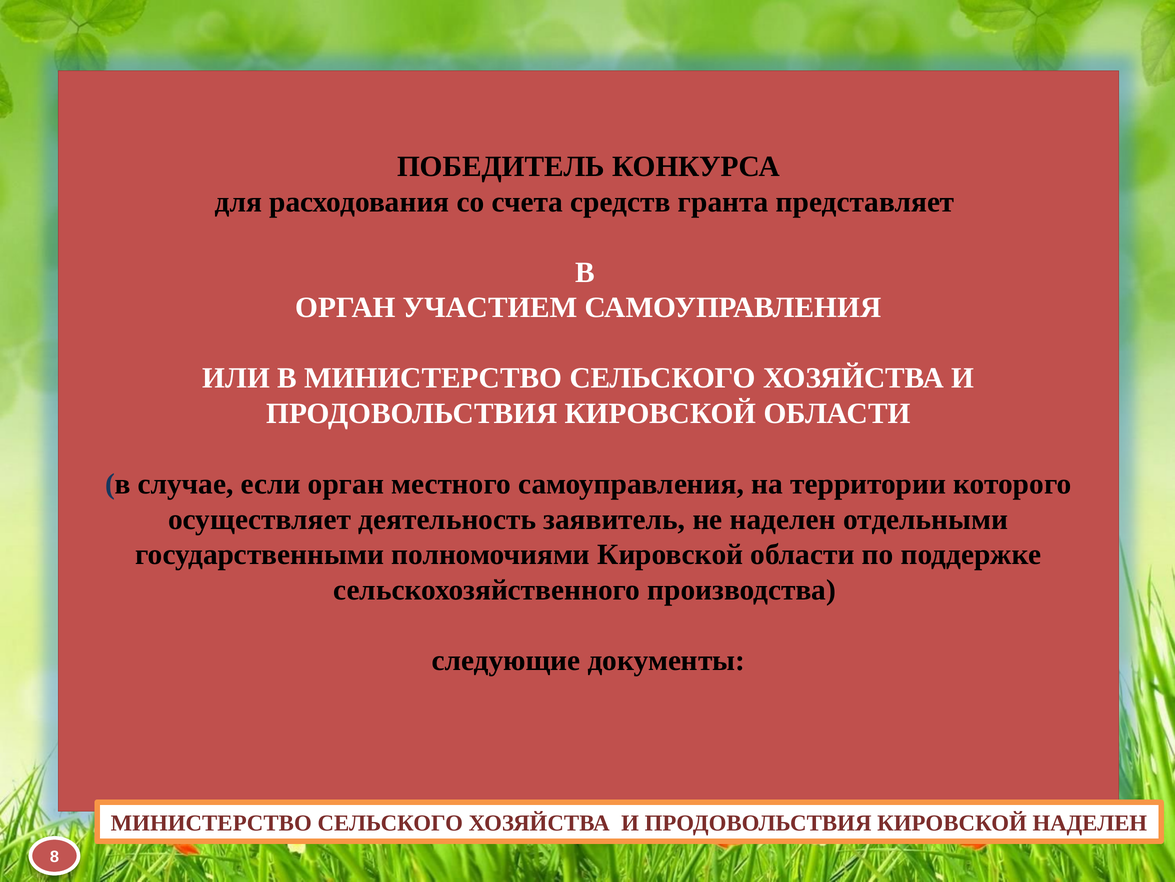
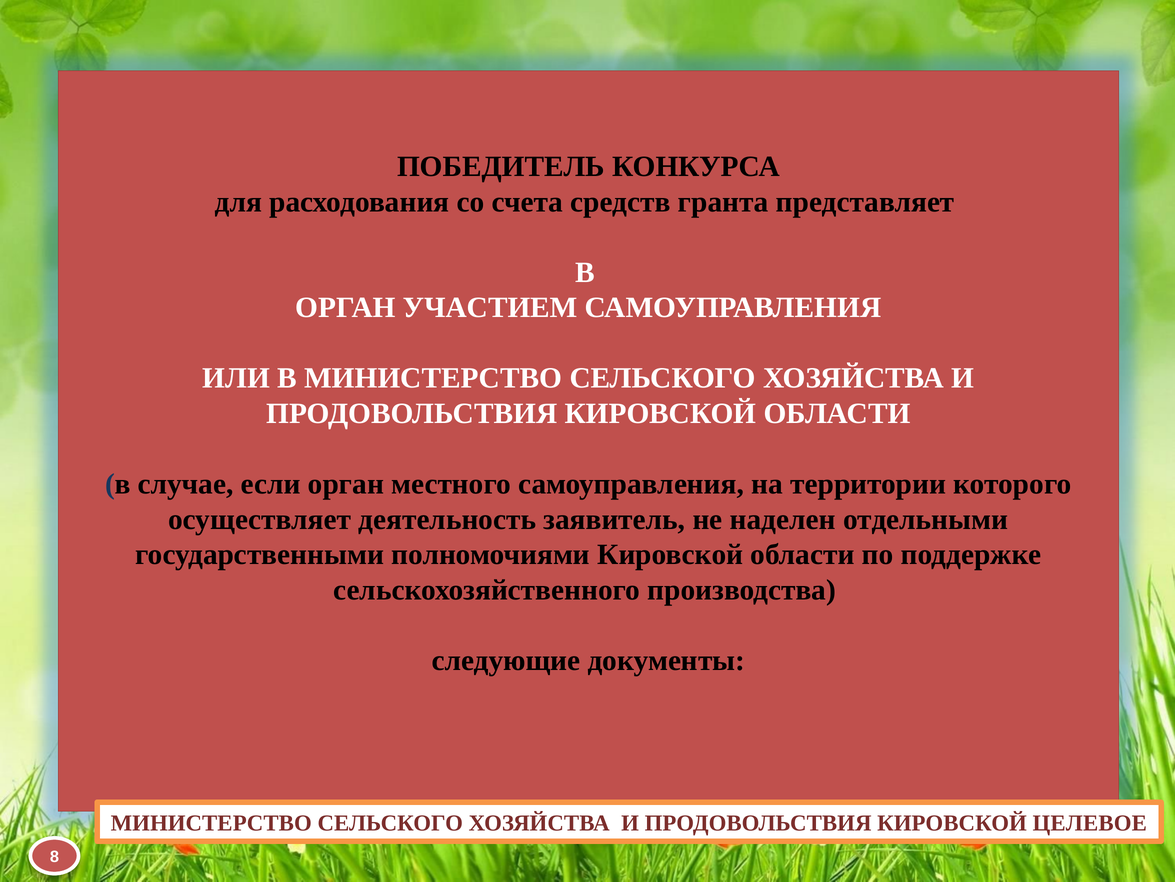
КИРОВСКОЙ НАДЕЛЕН: НАДЕЛЕН -> ЦЕЛЕВОЕ
